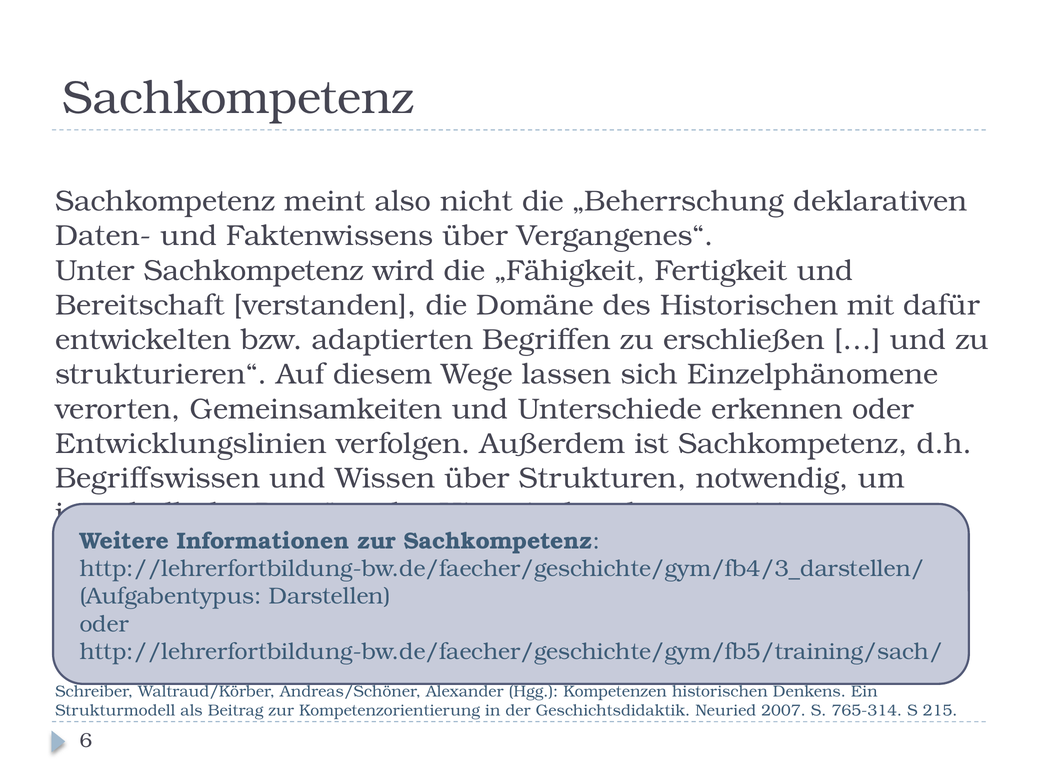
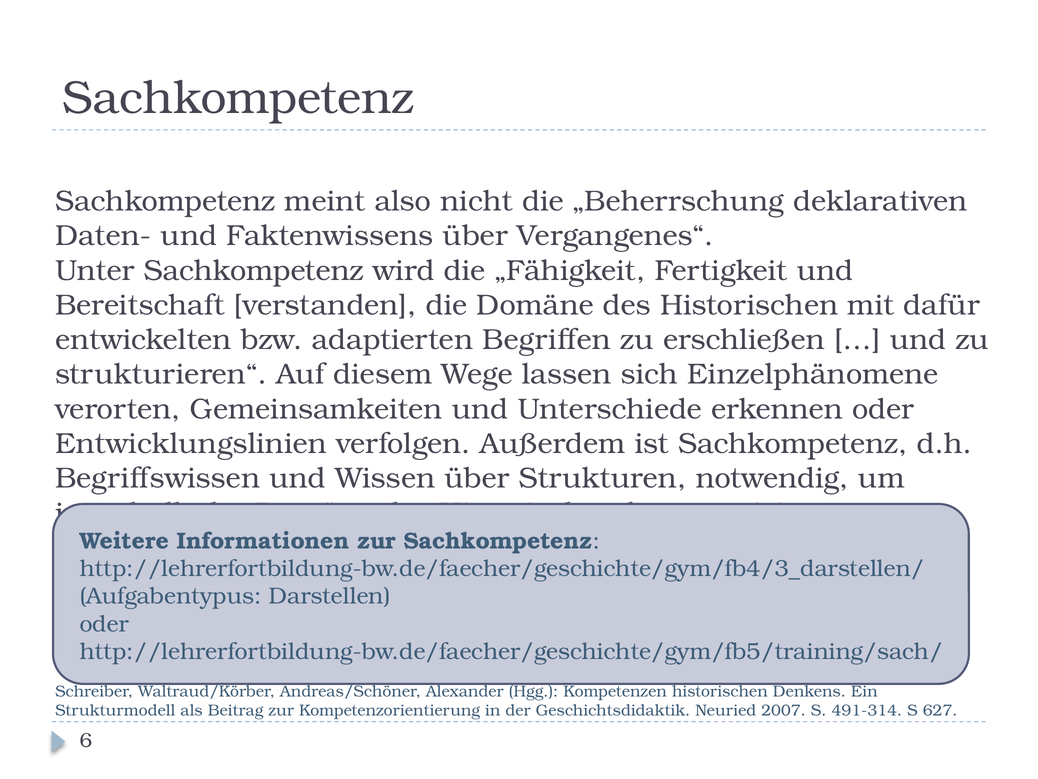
765-314: 765-314 -> 491-314
215: 215 -> 627
